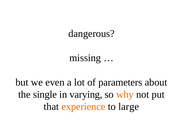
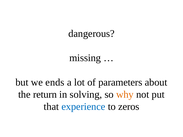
even: even -> ends
single: single -> return
varying: varying -> solving
experience colour: orange -> blue
large: large -> zeros
